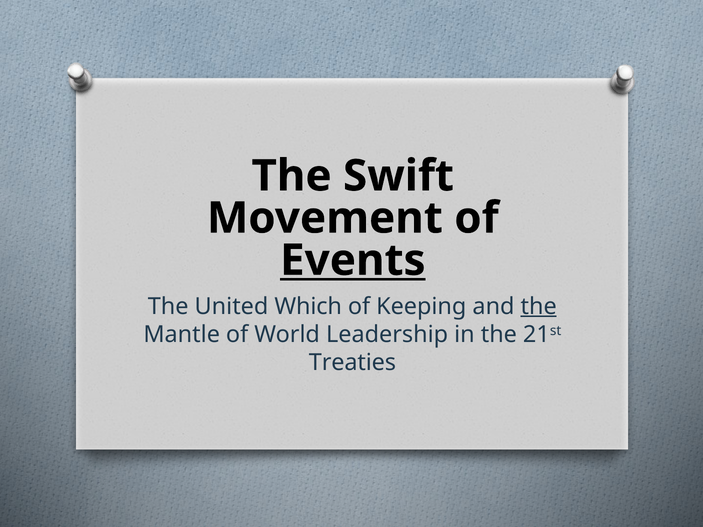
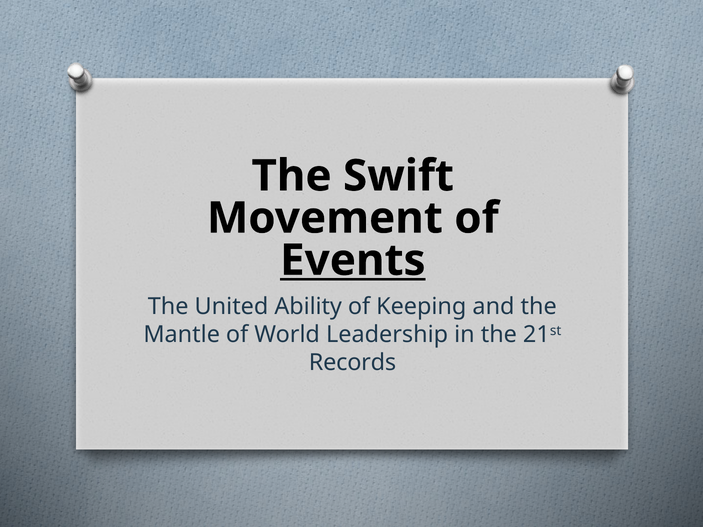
Which: Which -> Ability
the at (539, 307) underline: present -> none
Treaties: Treaties -> Records
